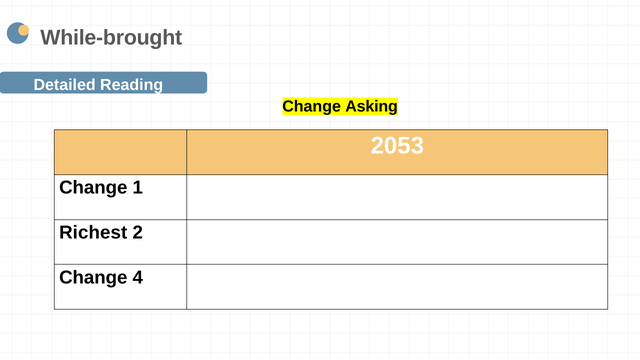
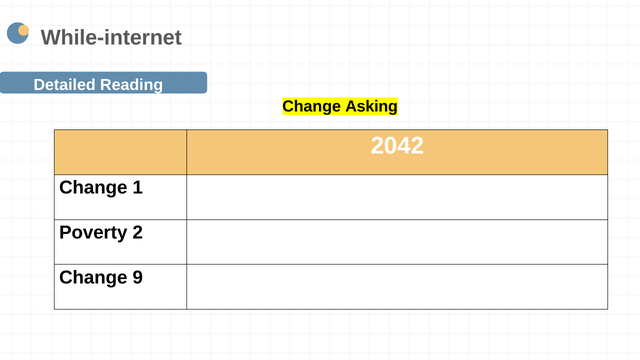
While-brought: While-brought -> While-internet
2053: 2053 -> 2042
Richest: Richest -> Poverty
4: 4 -> 9
